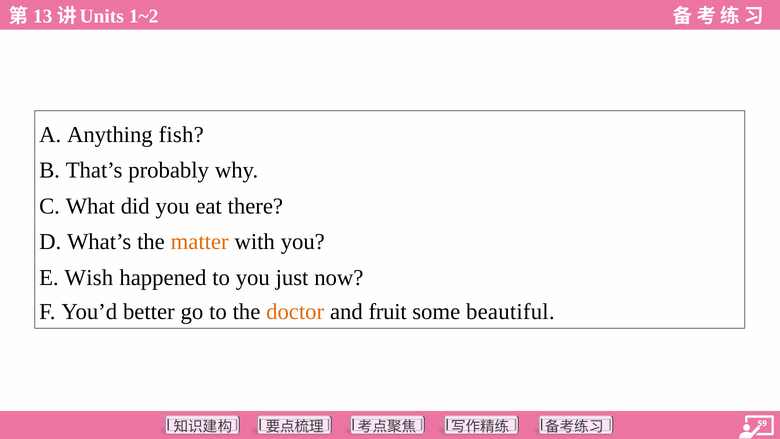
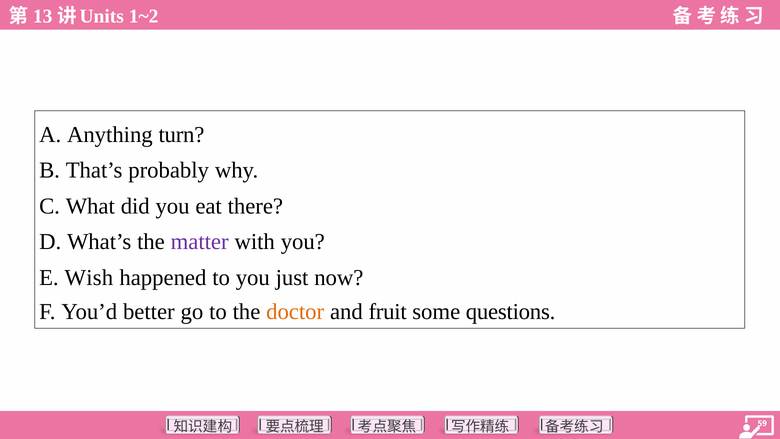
fish: fish -> turn
matter colour: orange -> purple
beautiful: beautiful -> questions
